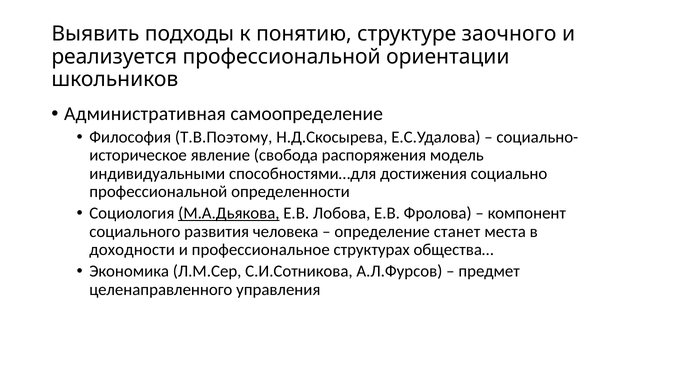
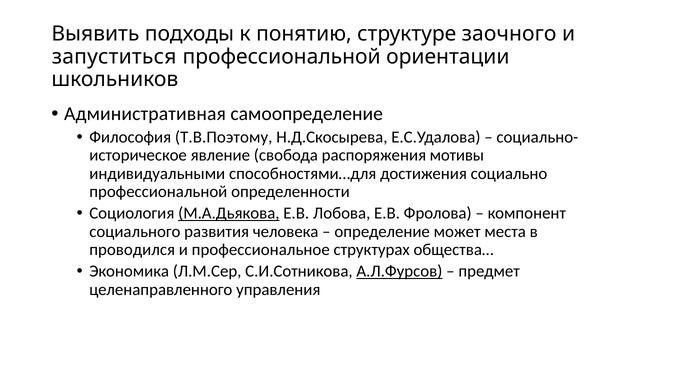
реализуется: реализуется -> запуститься
модель: модель -> мотивы
станет: станет -> может
доходности: доходности -> проводился
А.Л.Фурсов underline: none -> present
